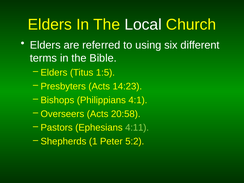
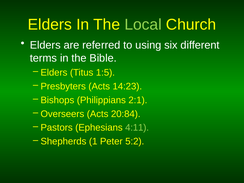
Local colour: white -> light green
4:1: 4:1 -> 2:1
20:58: 20:58 -> 20:84
